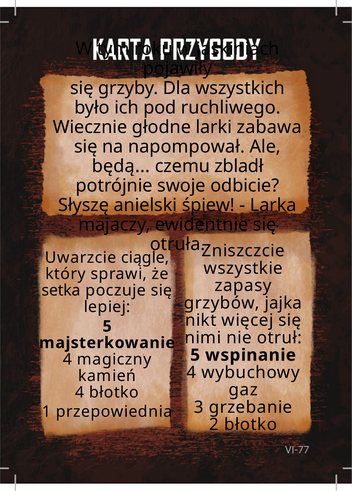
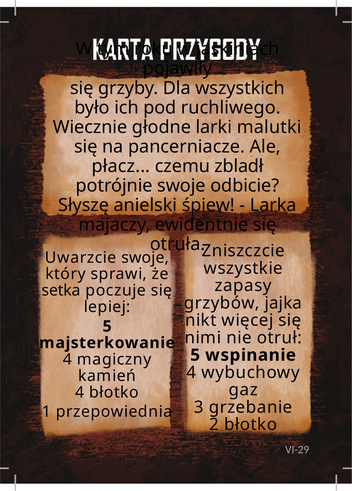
zabawa: zabawa -> malutki
napompował: napompował -> pancerniacze
będą: będą -> płacz
Uwarzcie ciągle: ciągle -> swoje
VI-77: VI-77 -> VI-29
